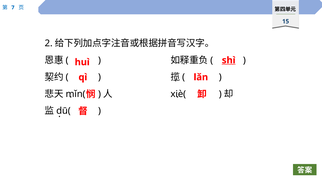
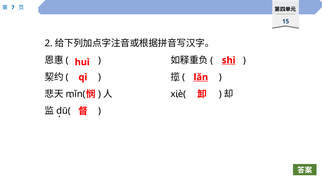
lǎn underline: none -> present
